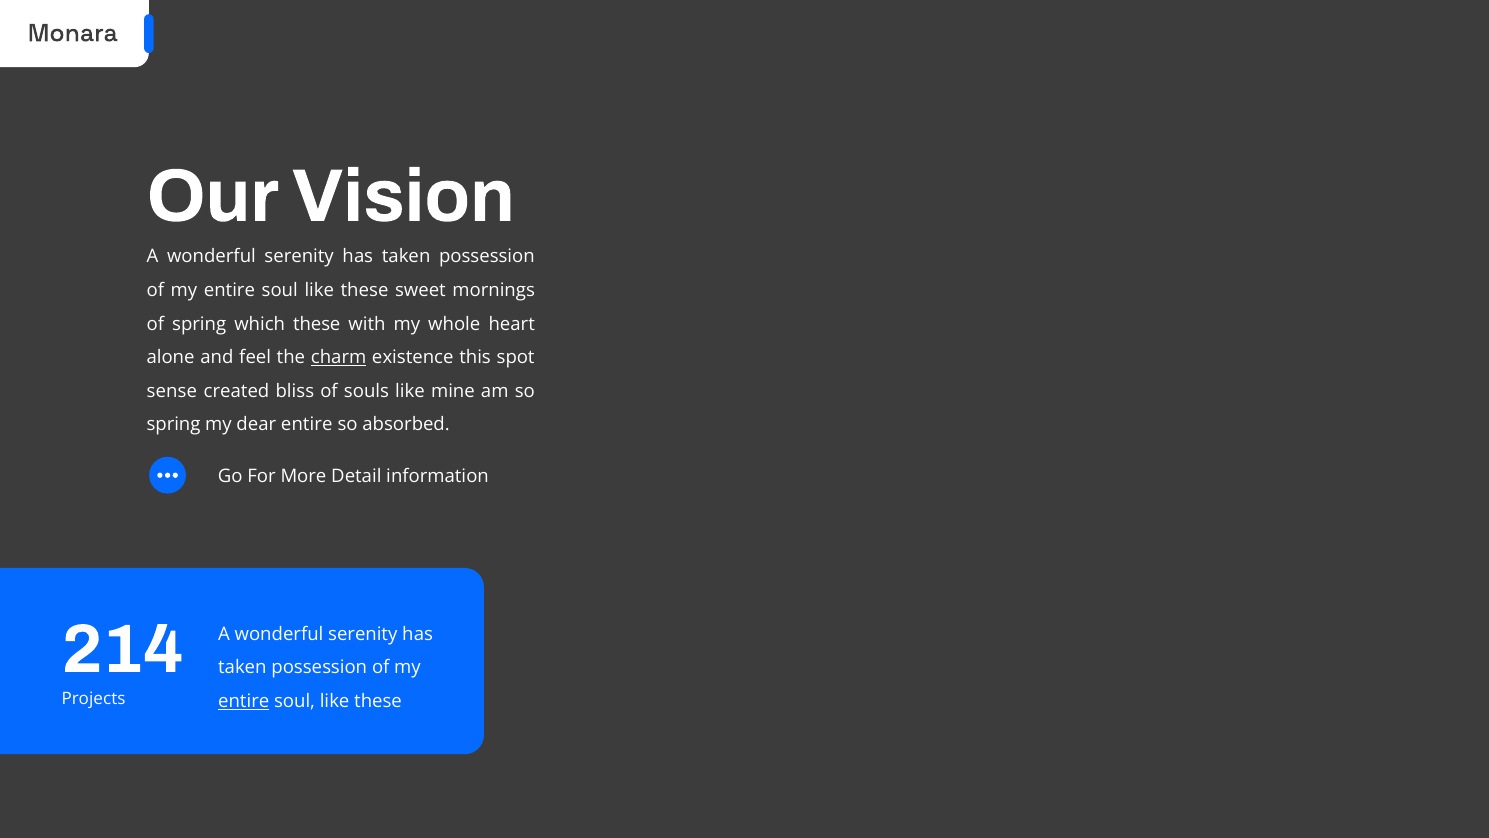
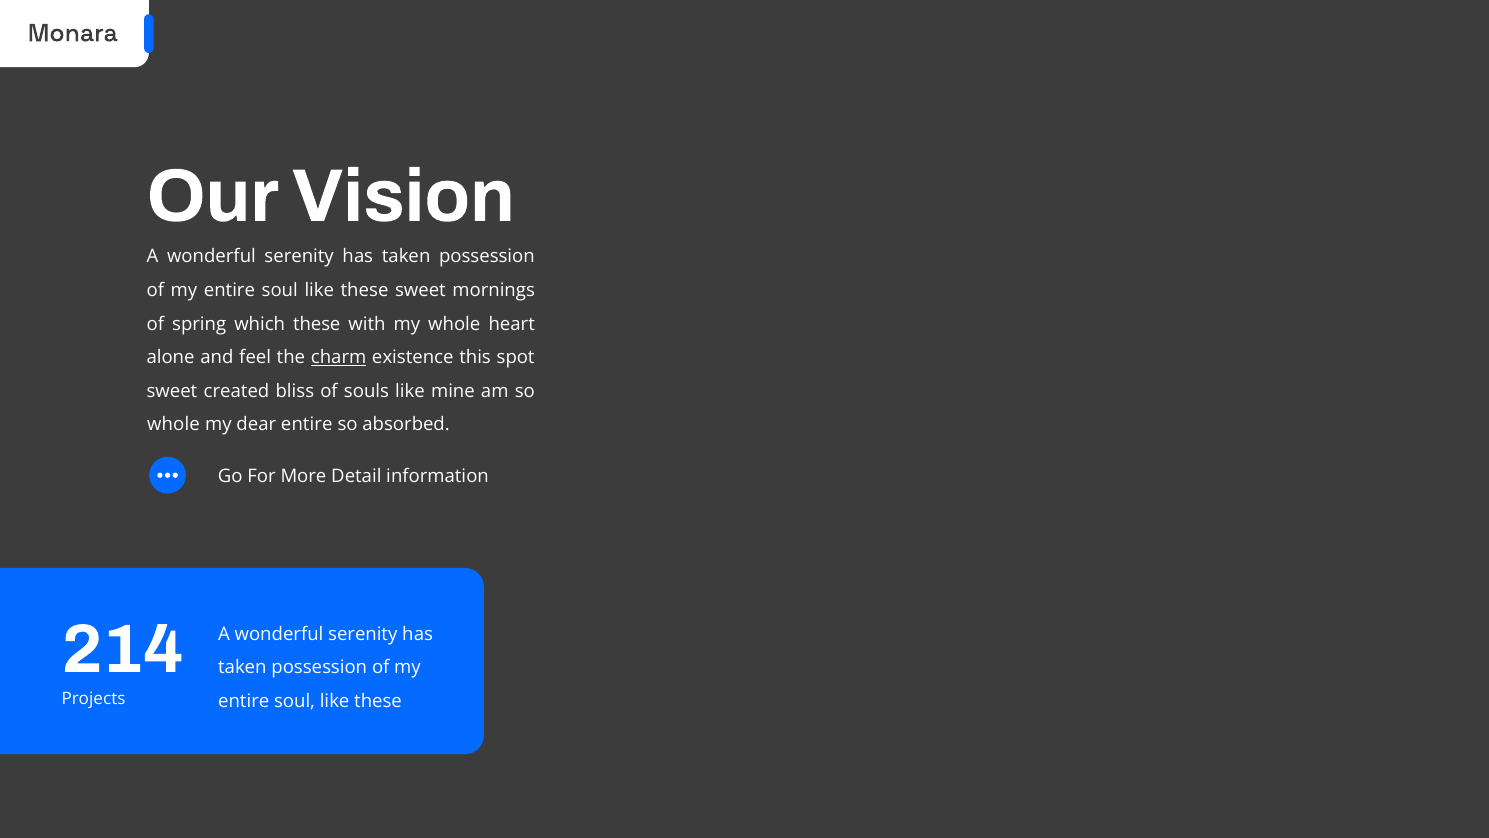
sense at (172, 391): sense -> sweet
spring at (174, 424): spring -> whole
entire at (244, 701) underline: present -> none
